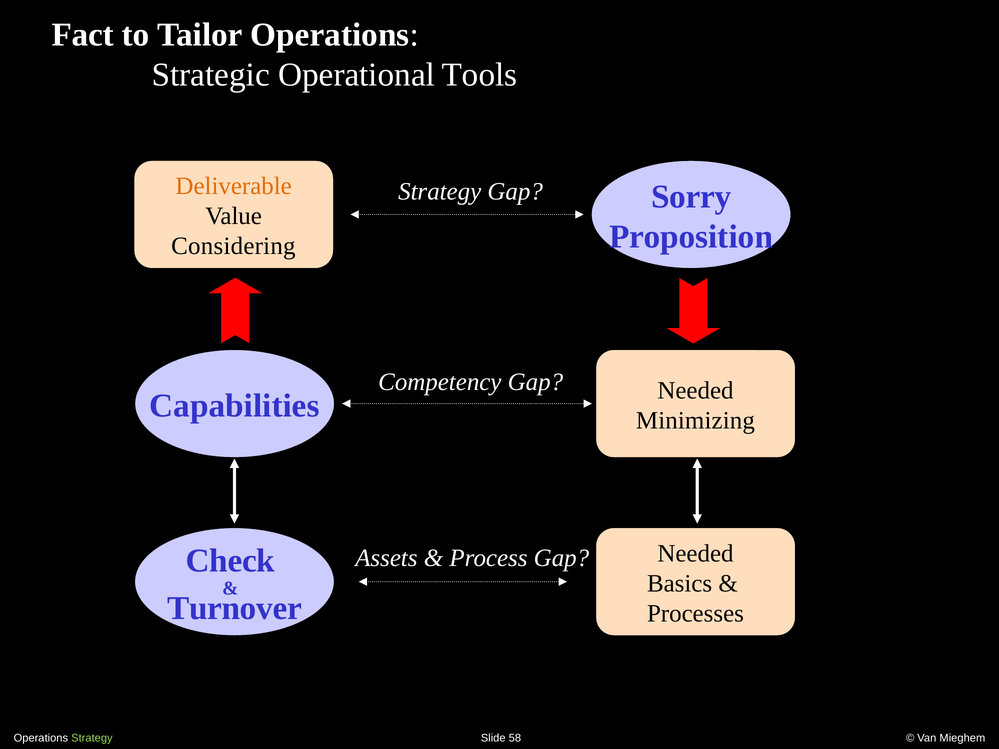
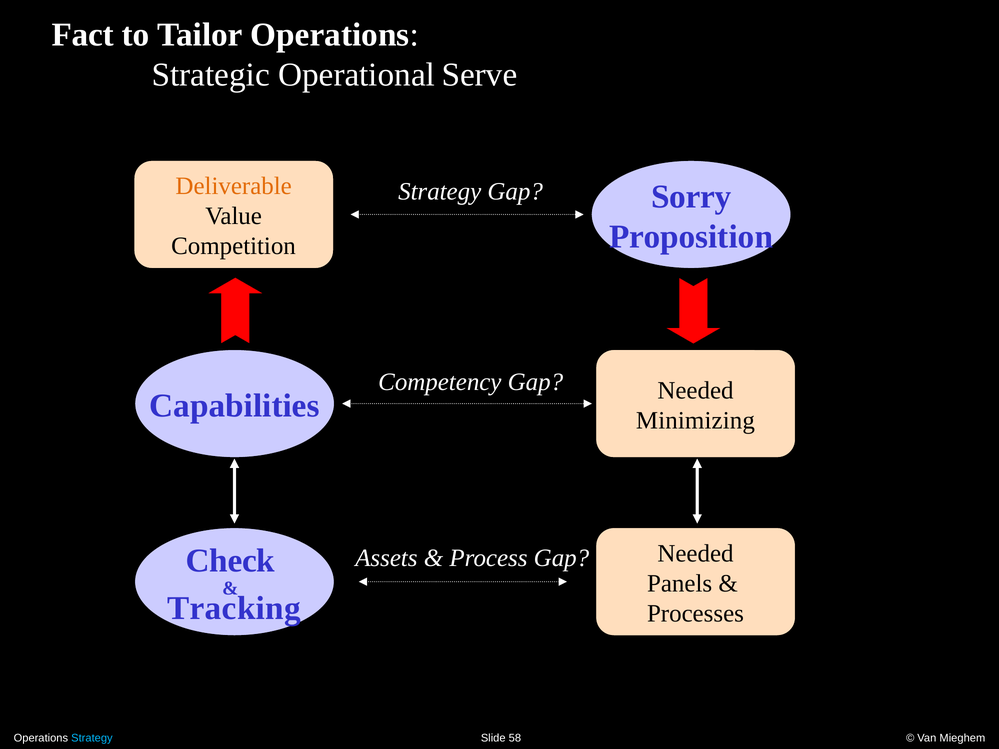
Tools: Tools -> Serve
Considering: Considering -> Competition
Basics: Basics -> Panels
Turnover: Turnover -> Tracking
Strategy at (92, 738) colour: light green -> light blue
